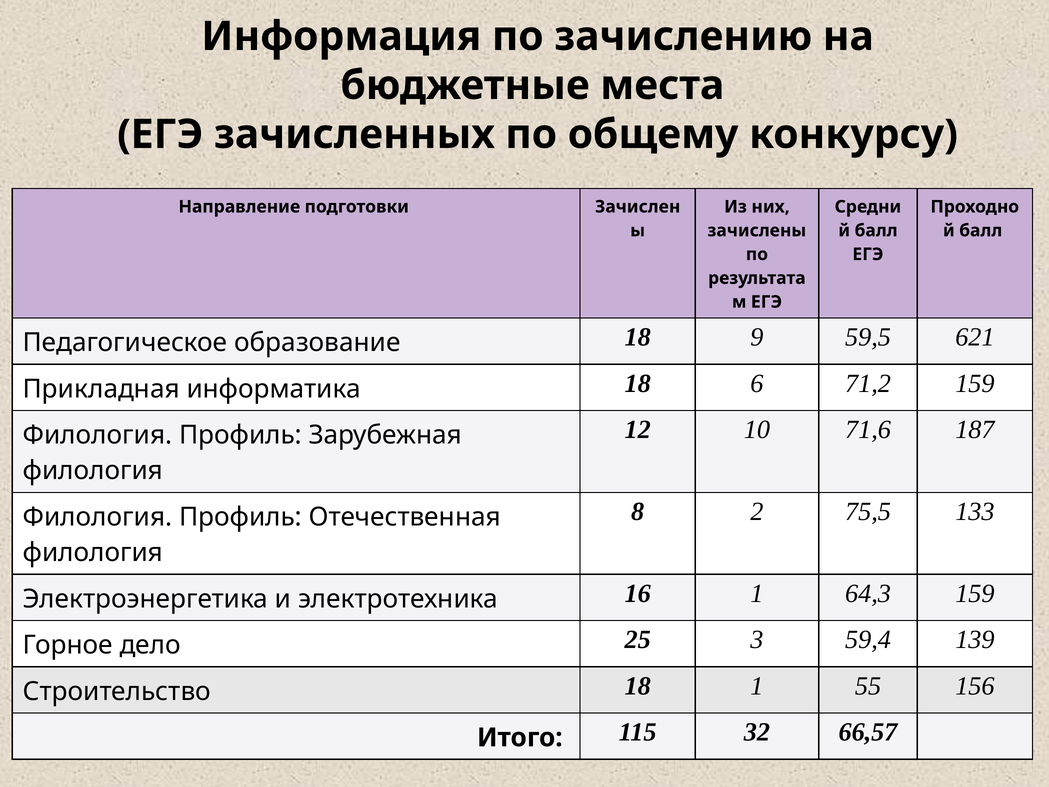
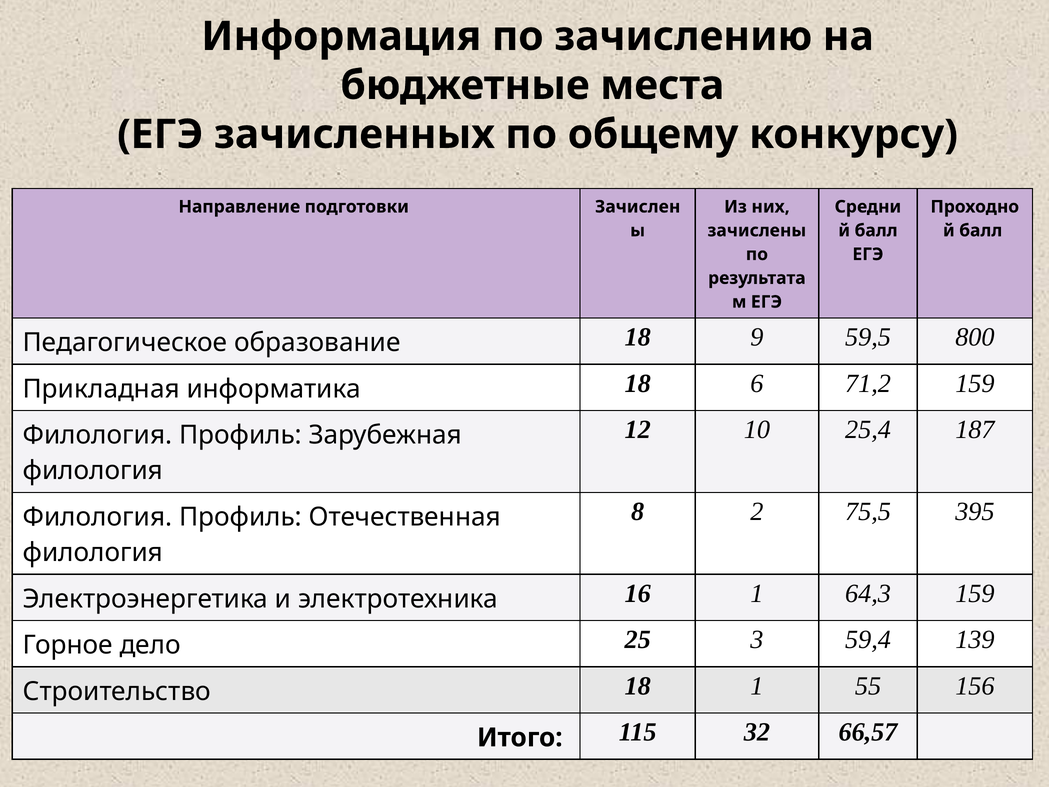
621: 621 -> 800
71,6: 71,6 -> 25,4
133: 133 -> 395
